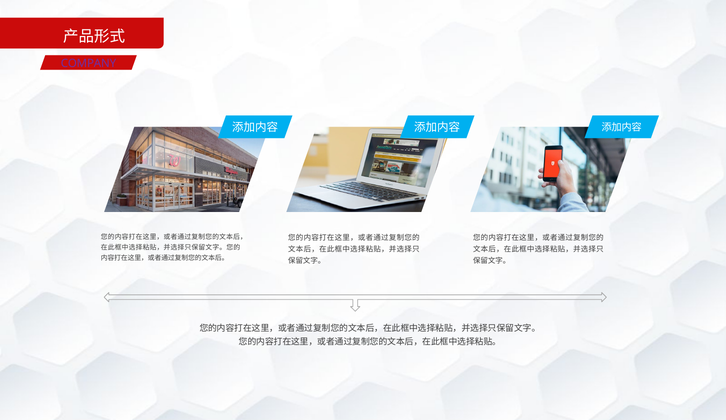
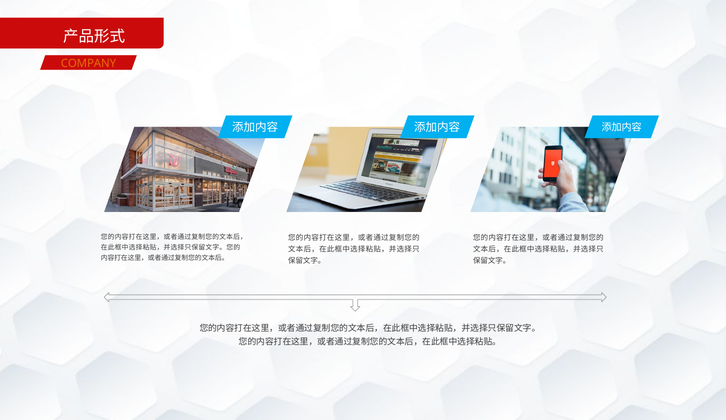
COMPANY colour: purple -> orange
